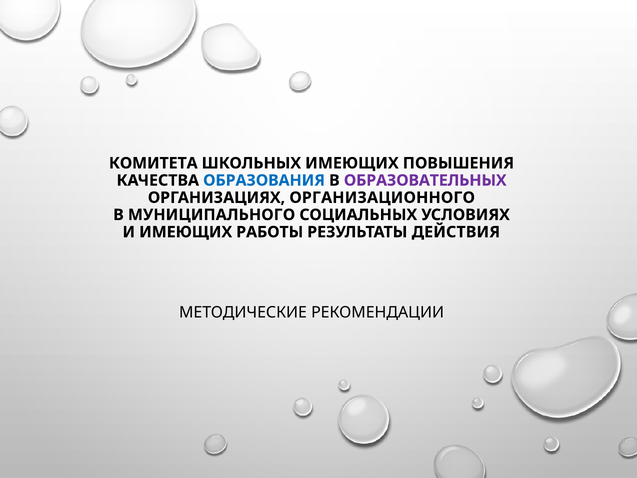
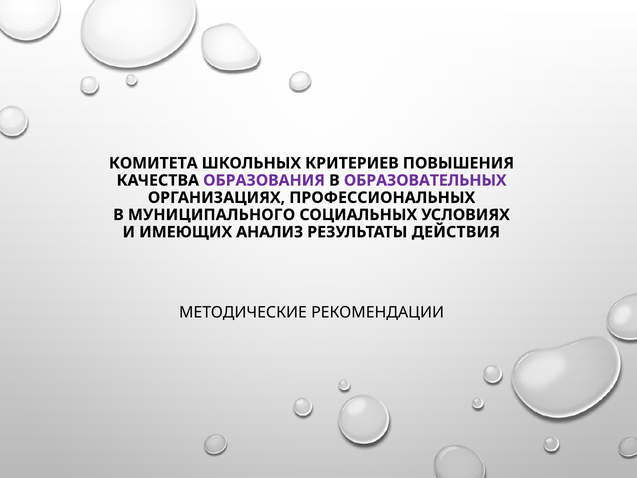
ШКОЛЬНЫХ ИМЕЮЩИХ: ИМЕЮЩИХ -> КРИТЕРИЕВ
ОБРАЗОВАНИЯ colour: blue -> purple
ОРГАНИЗАЦИОННОГО: ОРГАНИЗАЦИОННОГО -> ПРОФЕССИОНАЛЬНЫХ
РАБОТЫ: РАБОТЫ -> АНАЛИЗ
